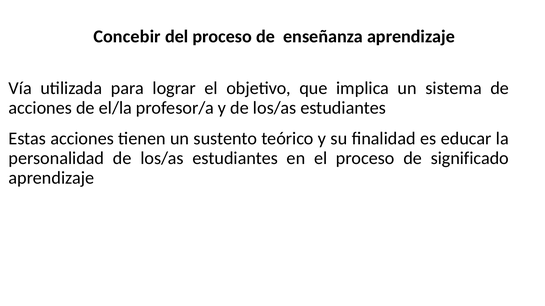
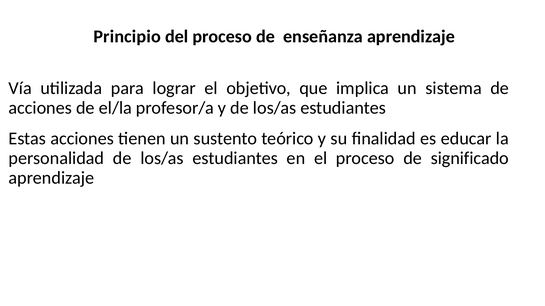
Concebir: Concebir -> Principio
